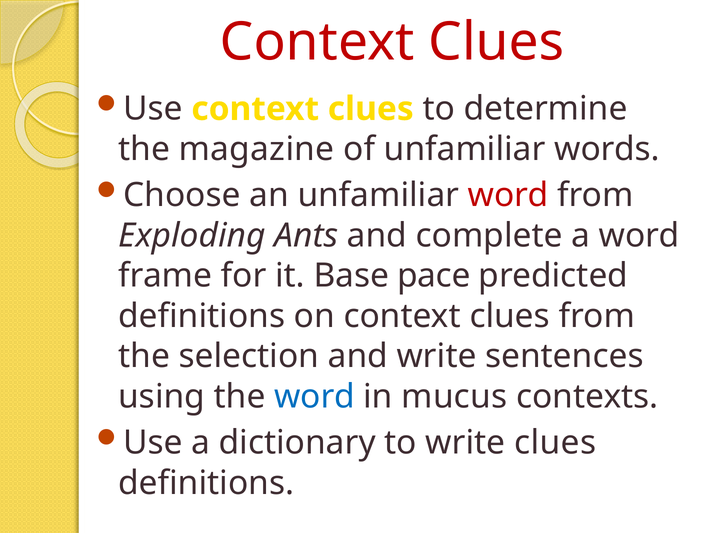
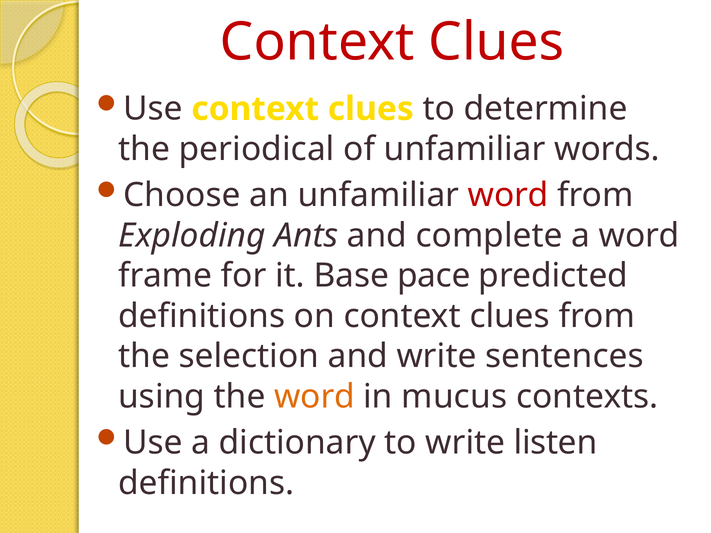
magazine: magazine -> periodical
word at (315, 397) colour: blue -> orange
write clues: clues -> listen
